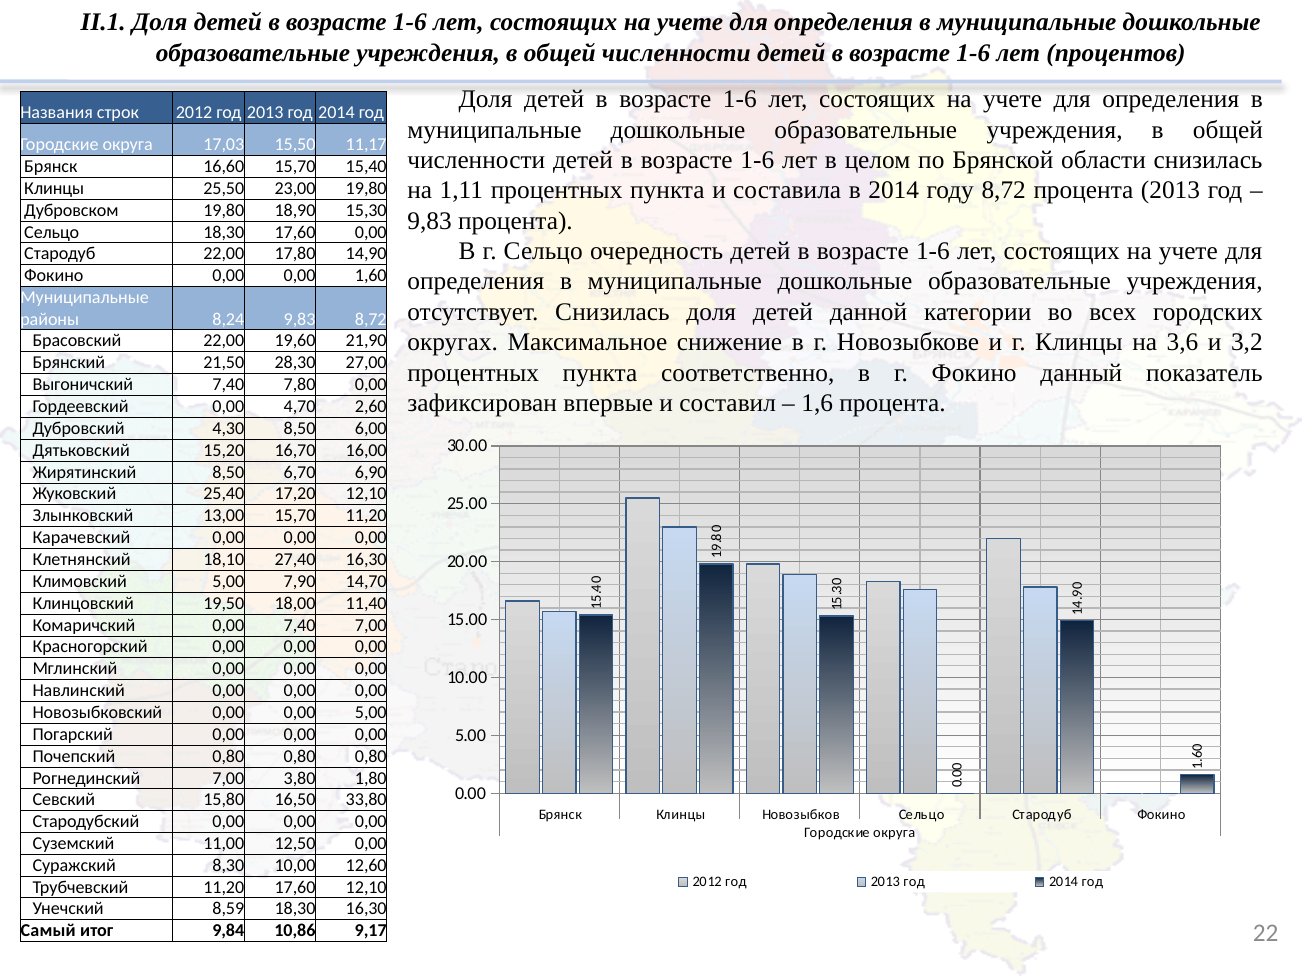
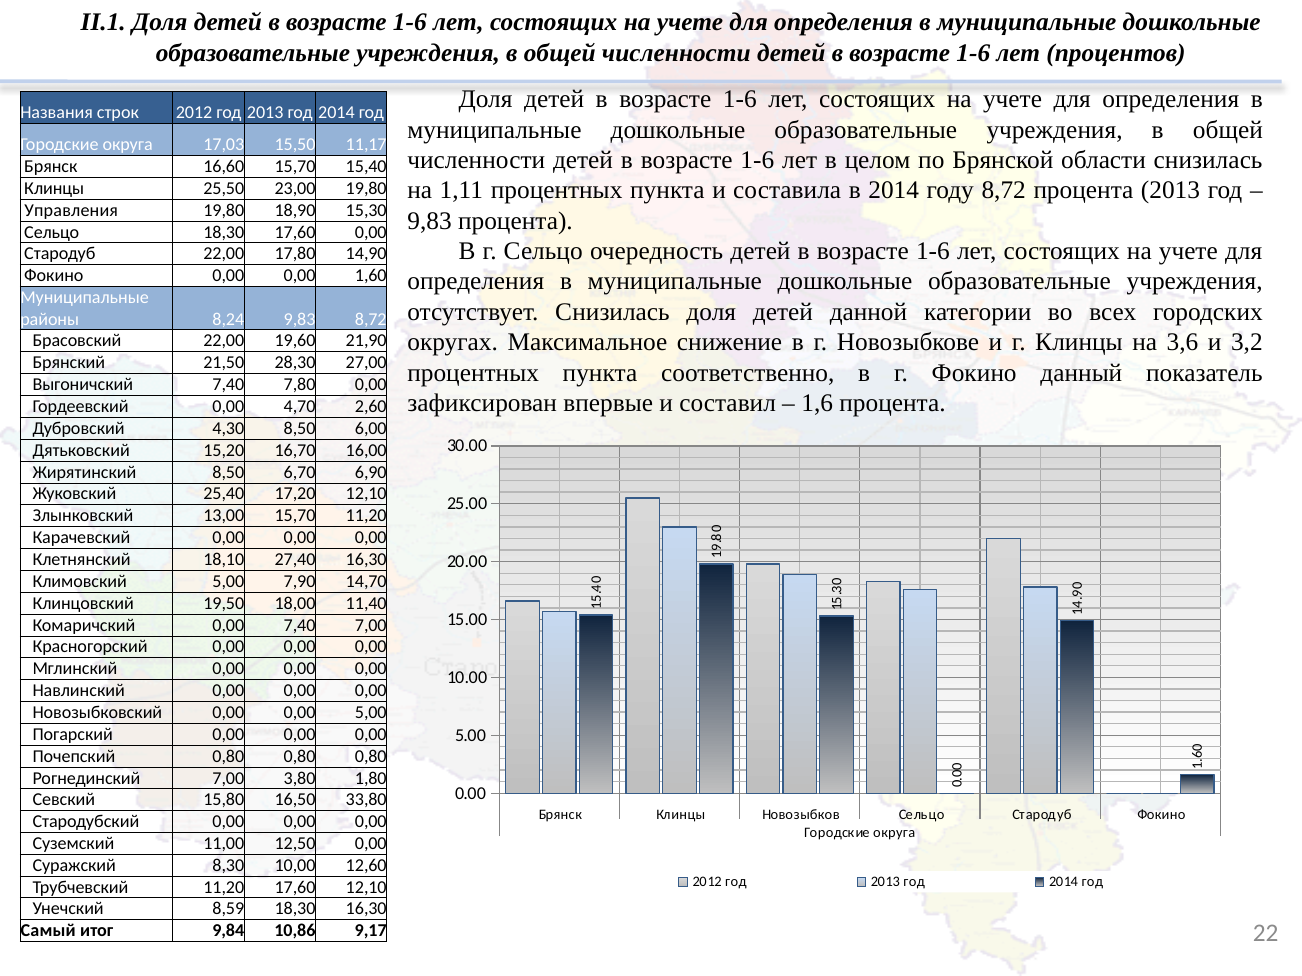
Дубровском: Дубровском -> Управления
